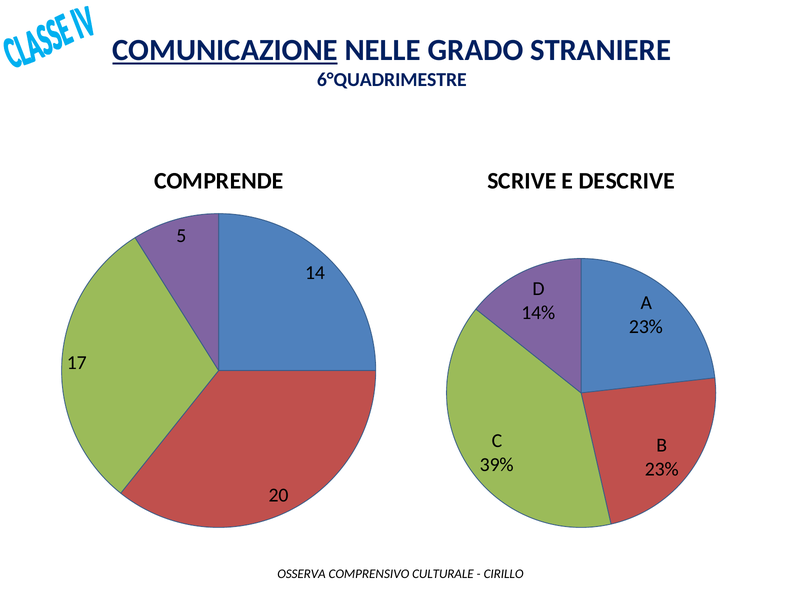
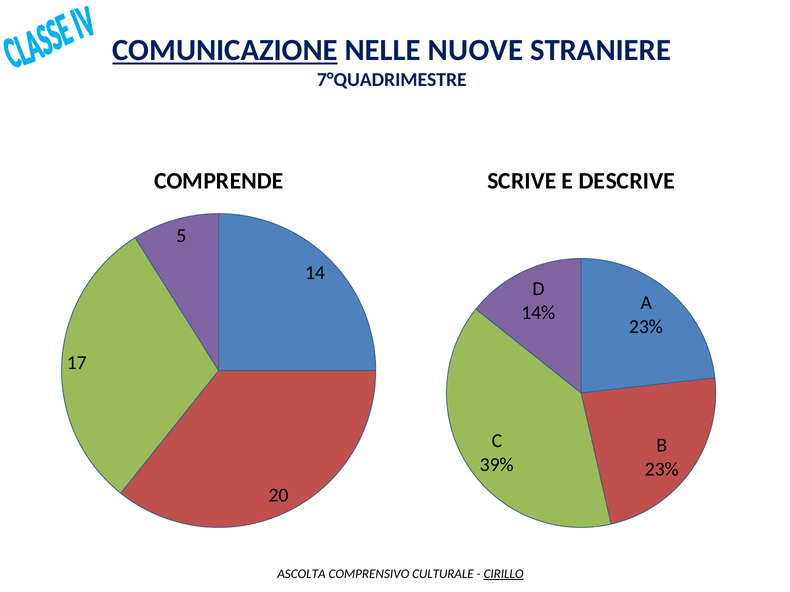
GRADO: GRADO -> NUOVE
6°QUADRIMESTRE: 6°QUADRIMESTRE -> 7°QUADRIMESTRE
OSSERVA: OSSERVA -> ASCOLTA
CIRILLO underline: none -> present
